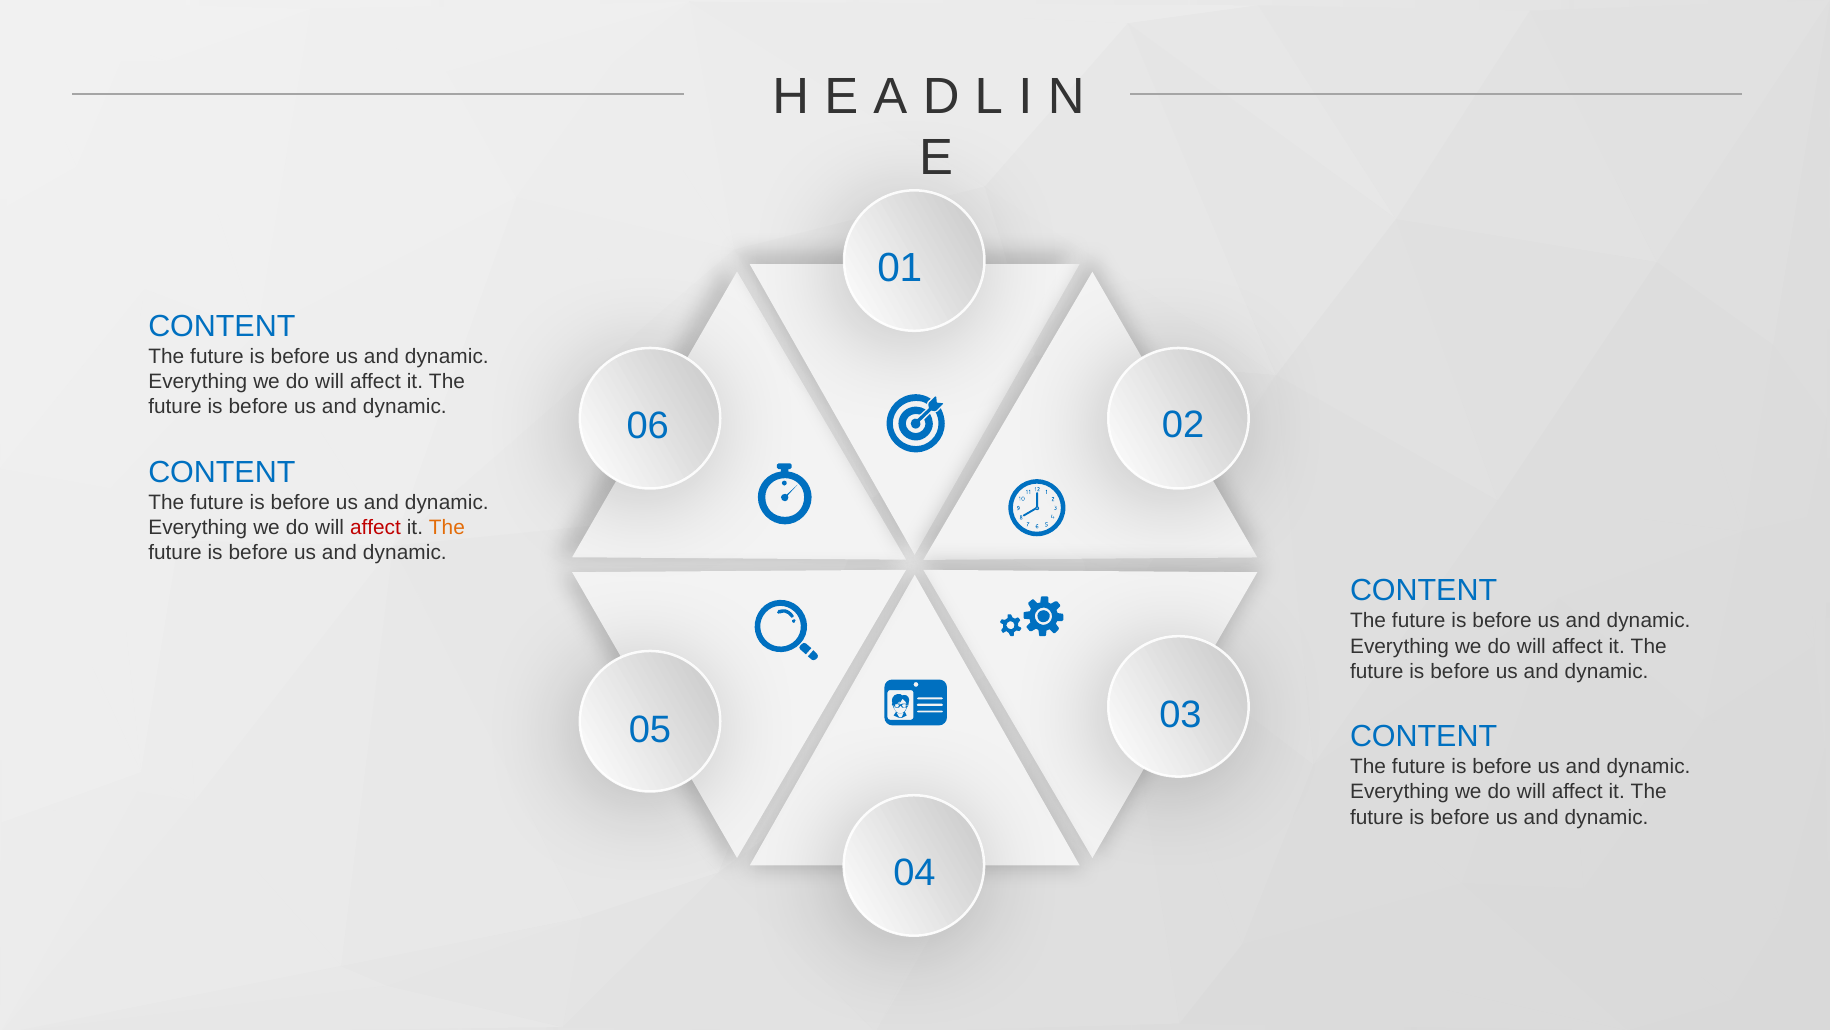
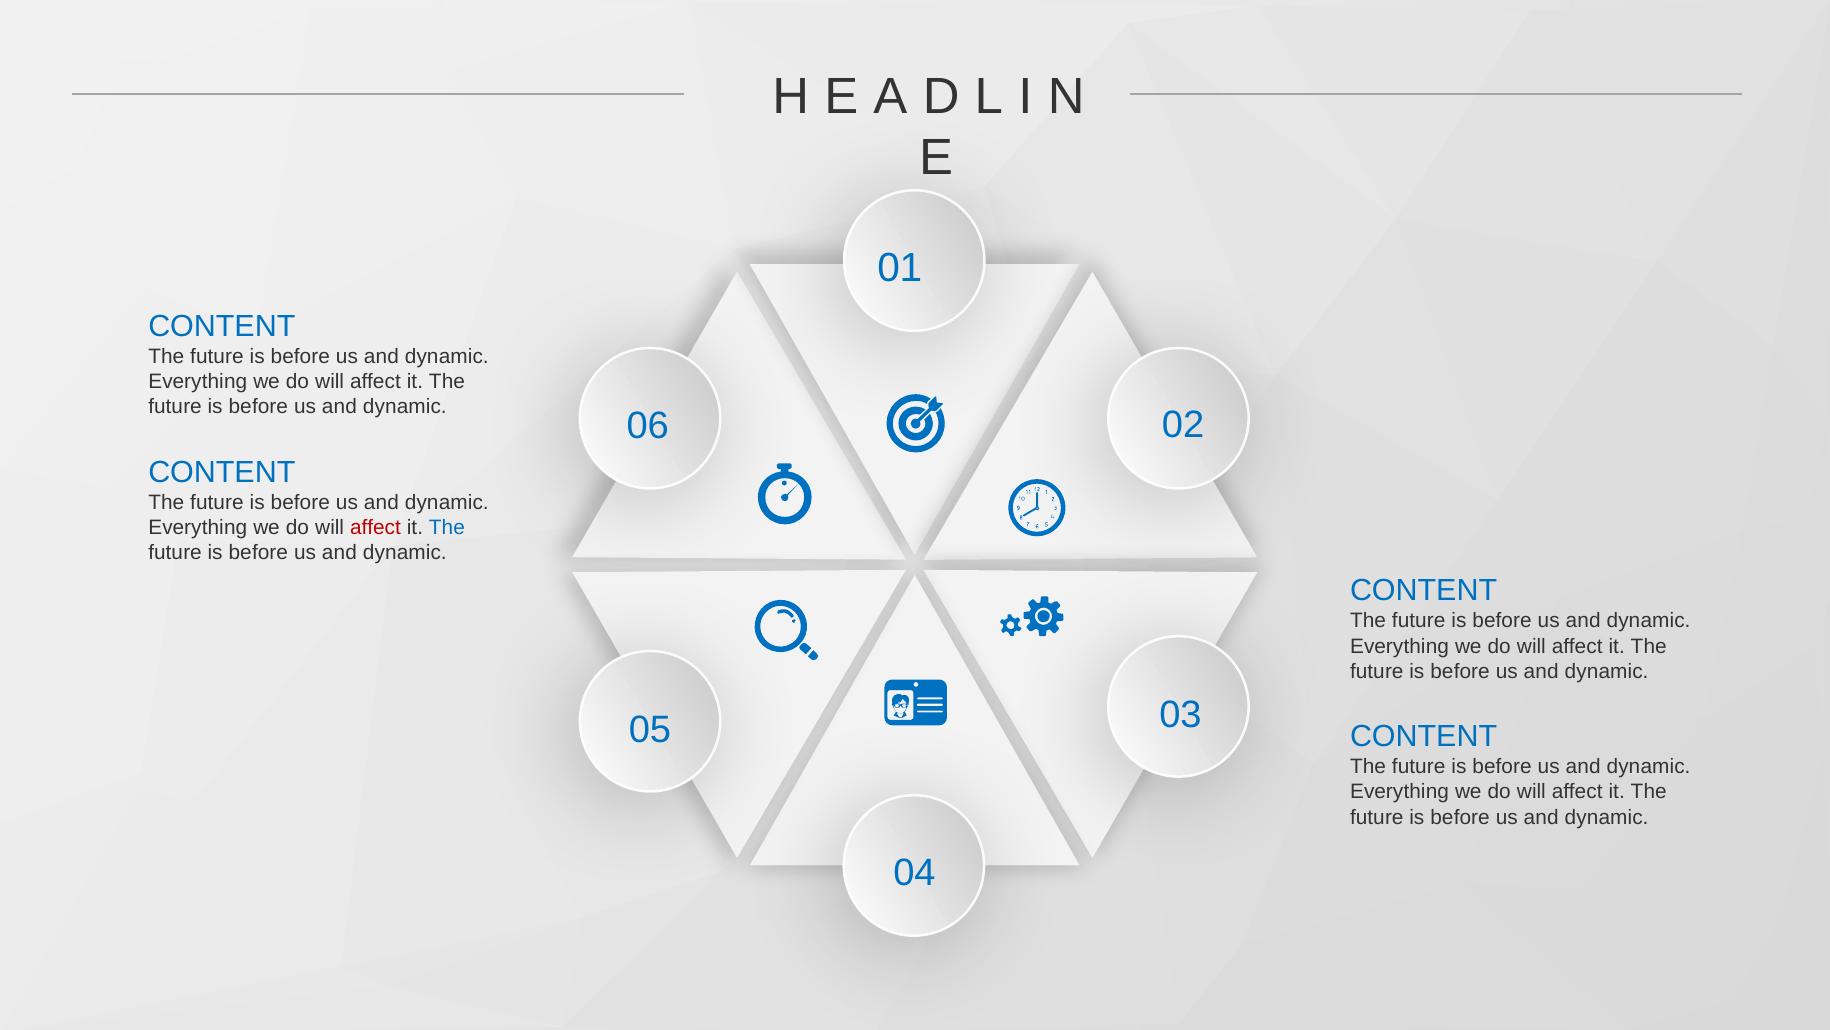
The at (447, 527) colour: orange -> blue
